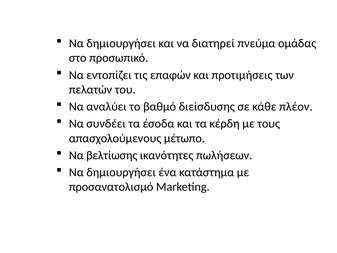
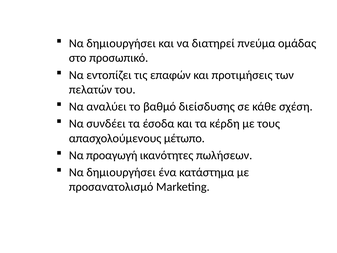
πλέον: πλέον -> σχέση
βελτίωσης: βελτίωσης -> προαγωγή
